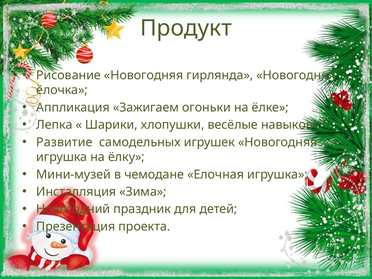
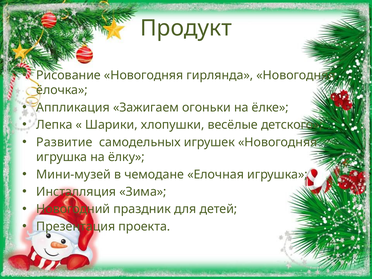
навыков: навыков -> детского
